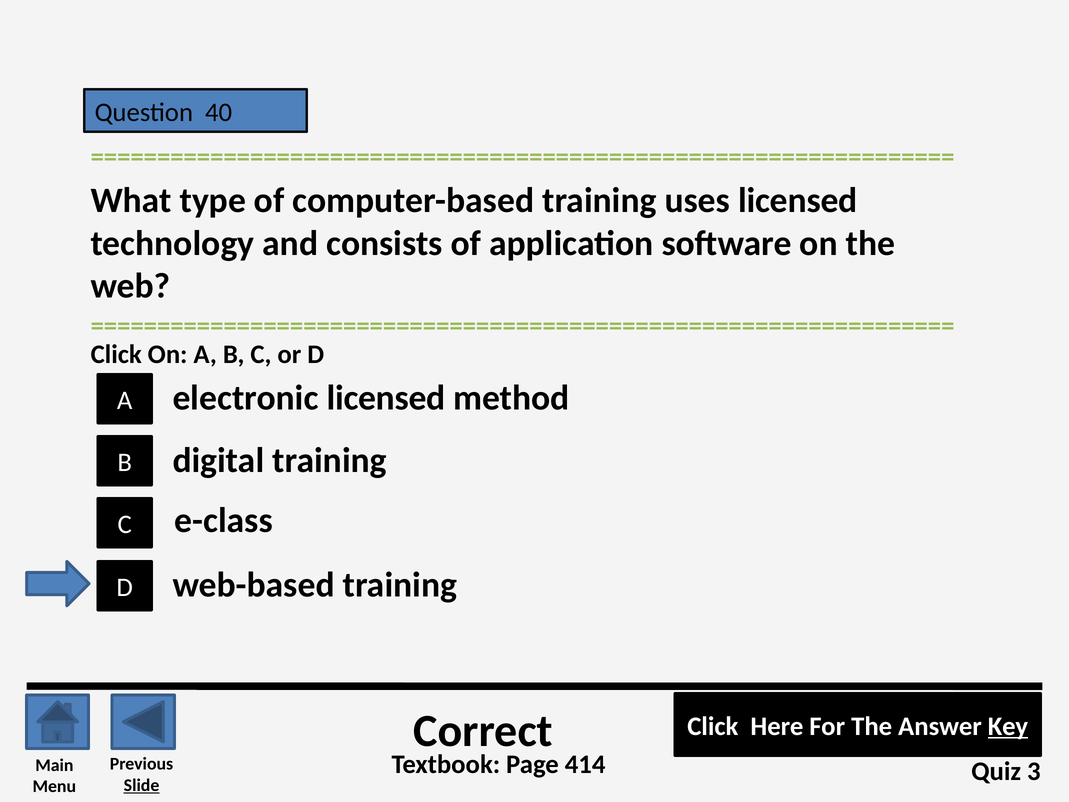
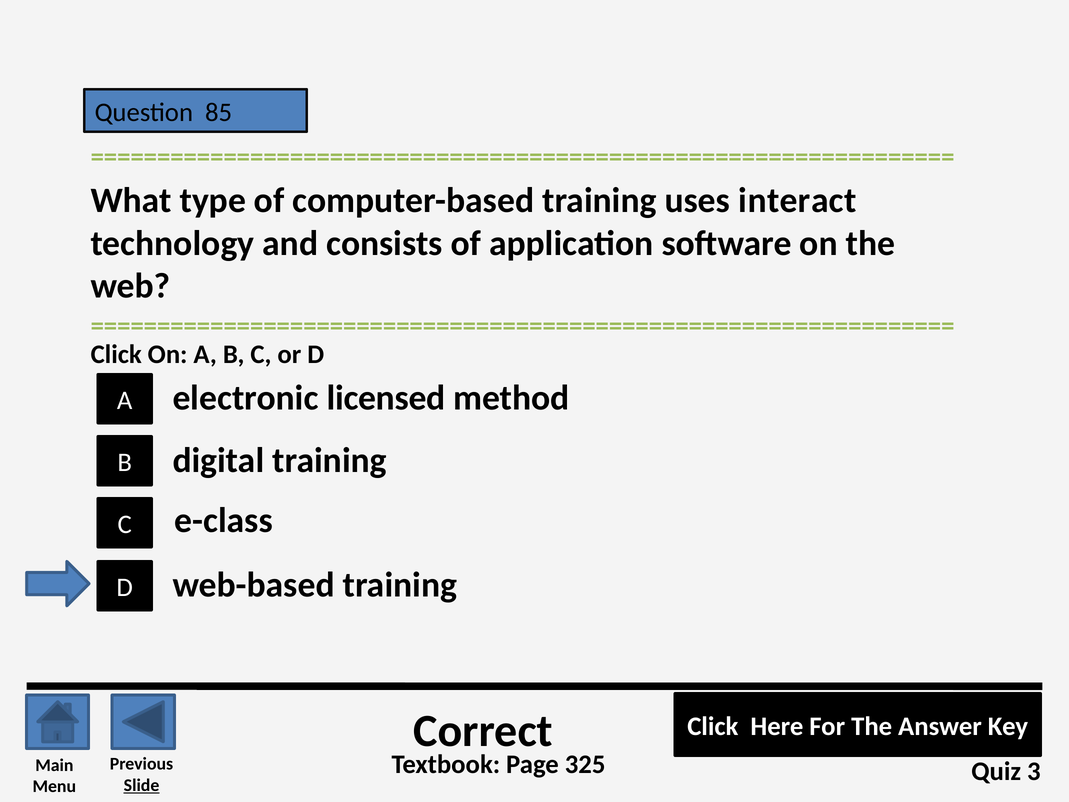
40: 40 -> 85
uses licensed: licensed -> interact
Key underline: present -> none
414: 414 -> 325
